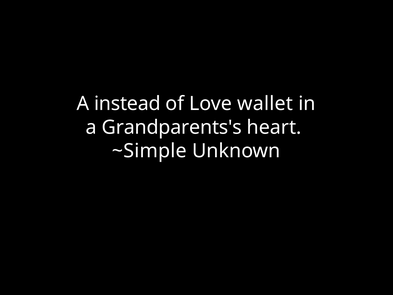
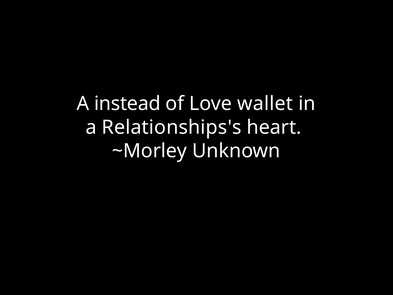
Grandparents's: Grandparents's -> Relationships's
~Simple: ~Simple -> ~Morley
